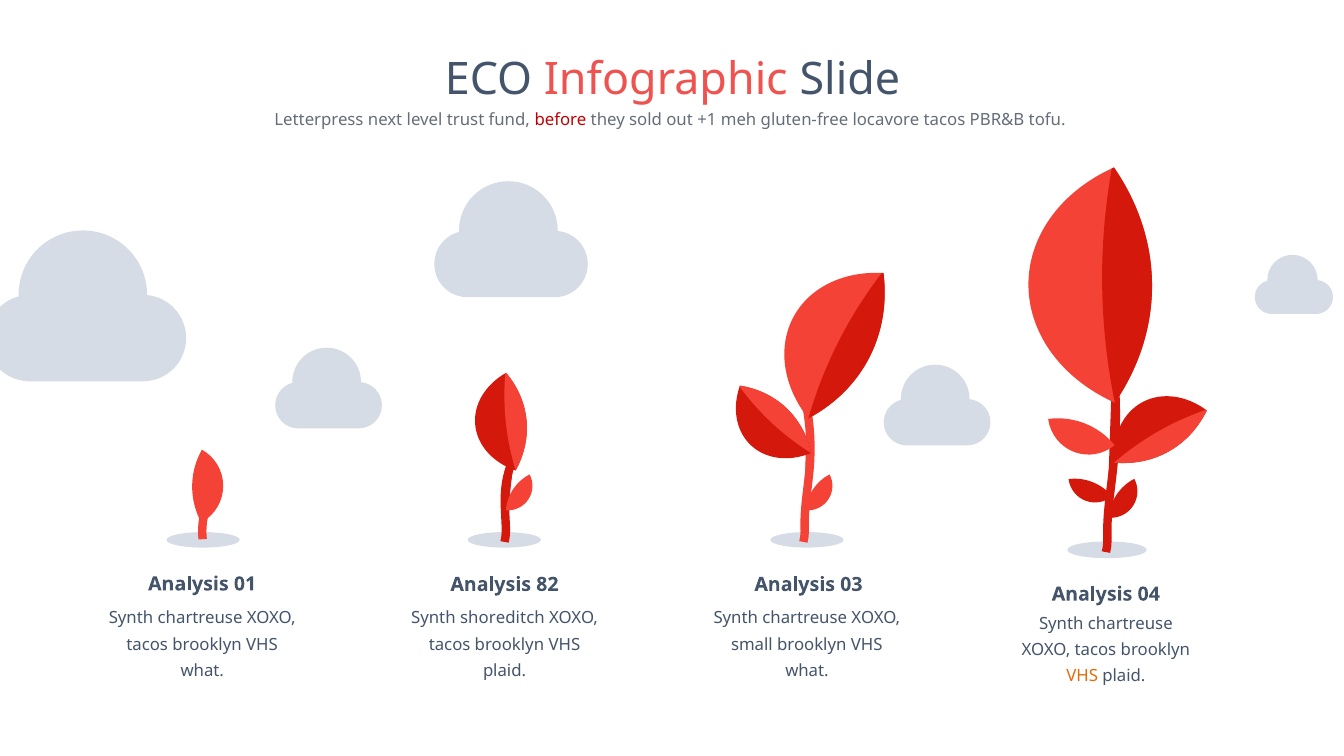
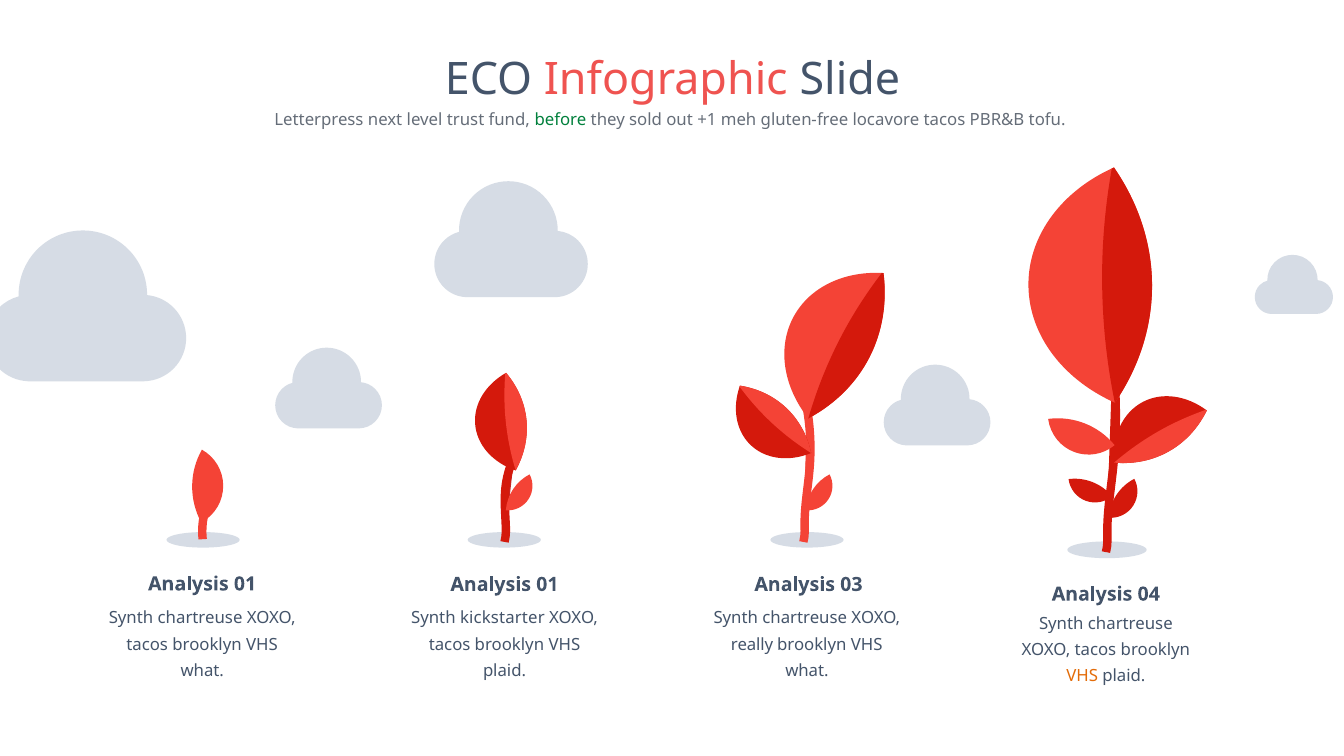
before colour: red -> green
82 at (547, 584): 82 -> 01
shoreditch: shoreditch -> kickstarter
small: small -> really
